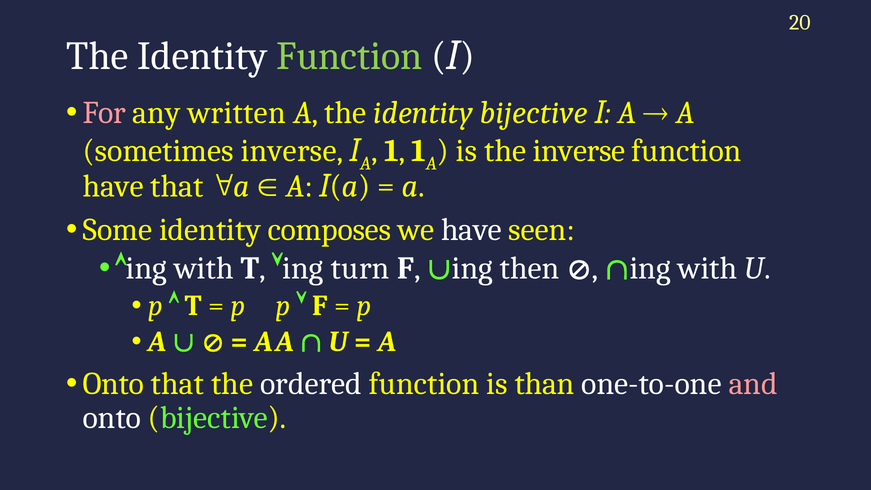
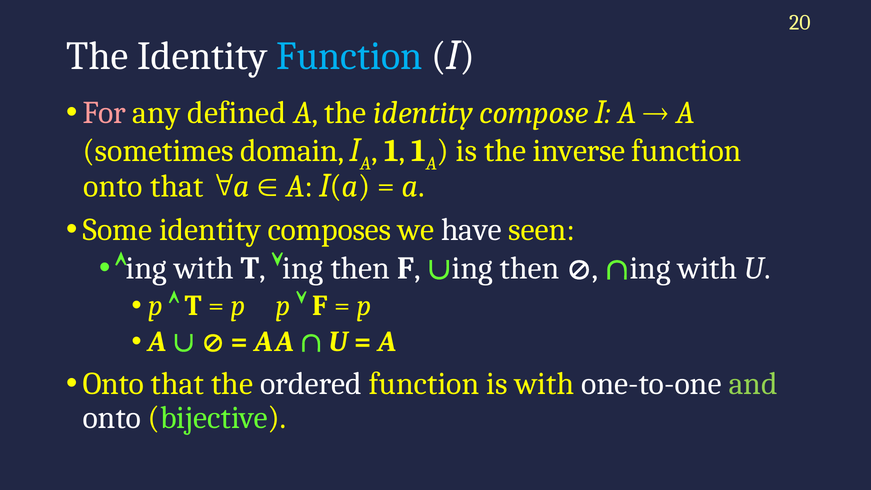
Function at (349, 56) colour: light green -> light blue
written: written -> defined
identity bijective: bijective -> compose
sometimes inverse: inverse -> domain
have at (113, 186): have -> onto
turn at (360, 268): turn -> then
is than: than -> with
and colour: pink -> light green
